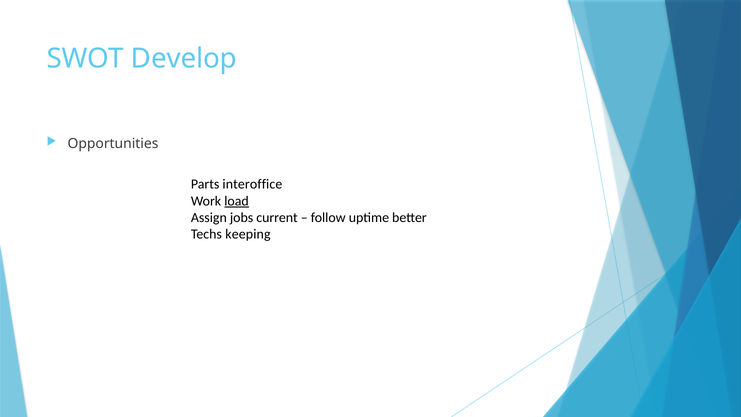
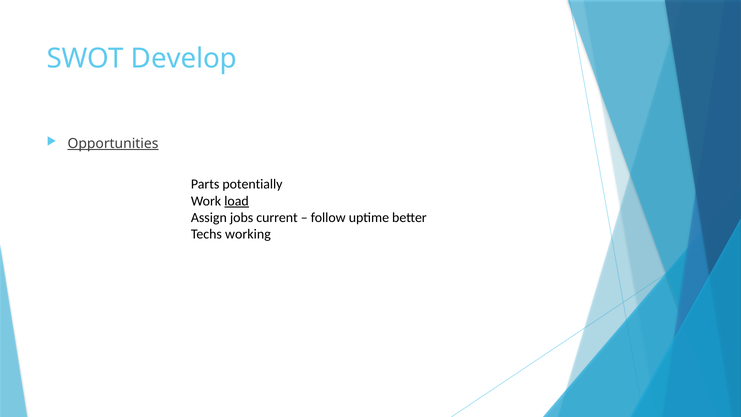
Opportunities underline: none -> present
interoffice: interoffice -> potentially
keeping: keeping -> working
